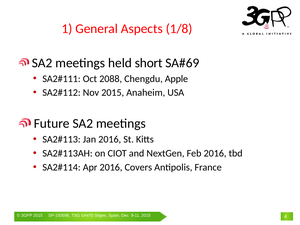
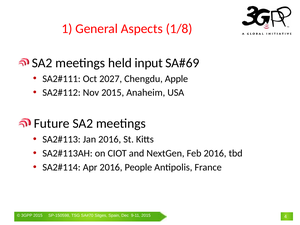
short: short -> input
2088: 2088 -> 2027
Covers: Covers -> People
